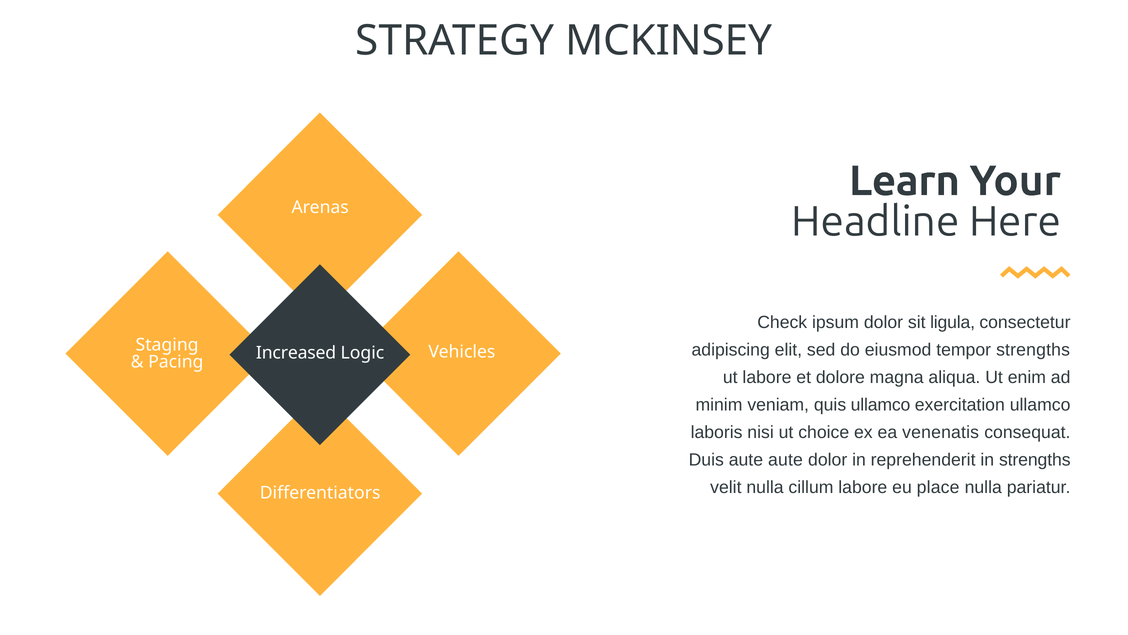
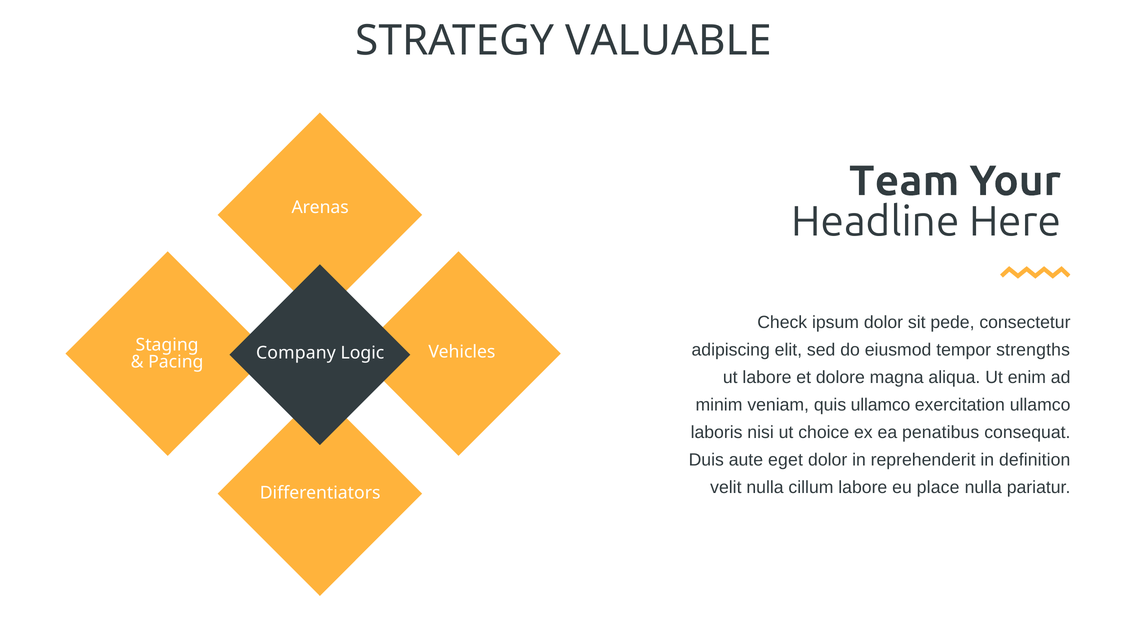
MCKINSEY: MCKINSEY -> VALUABLE
Learn: Learn -> Team
ligula: ligula -> pede
Increased: Increased -> Company
venenatis: venenatis -> penatibus
aute aute: aute -> eget
in strengths: strengths -> definition
